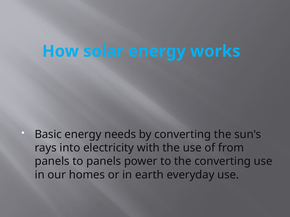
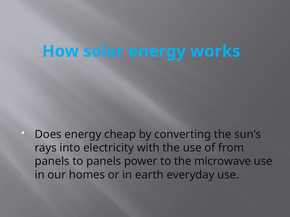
Basic: Basic -> Does
needs: needs -> cheap
the converting: converting -> microwave
